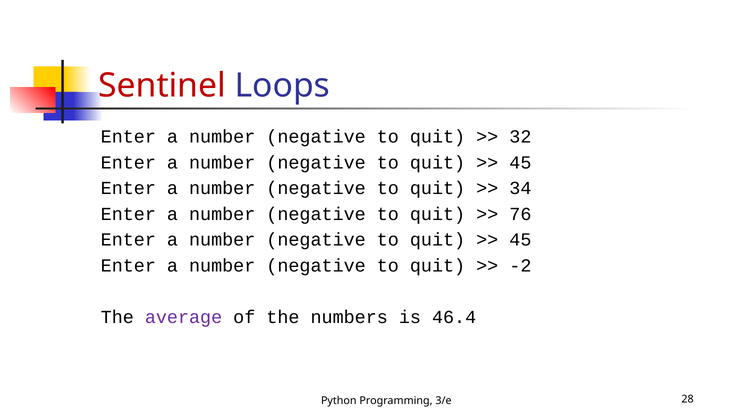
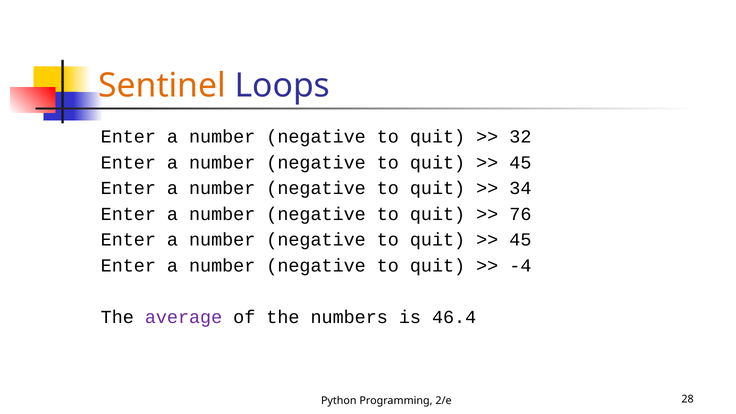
Sentinel colour: red -> orange
-2: -2 -> -4
3/e: 3/e -> 2/e
